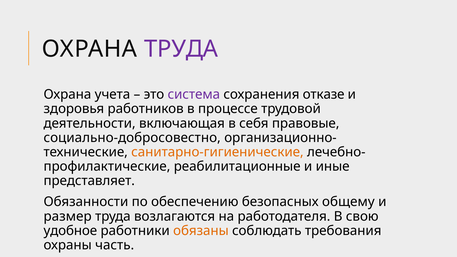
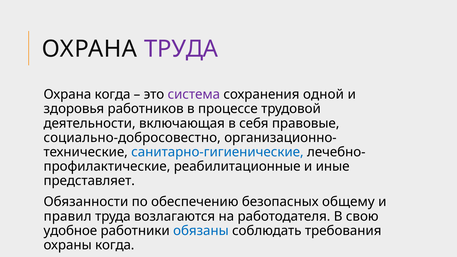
Охрана учета: учета -> когда
отказе: отказе -> одной
санитарно-гигиенические colour: orange -> blue
размер: размер -> правил
обязаны colour: orange -> blue
охраны часть: часть -> когда
